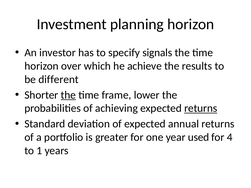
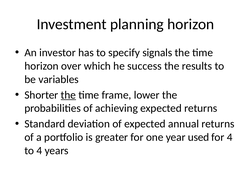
achieve: achieve -> success
different: different -> variables
returns at (201, 108) underline: present -> none
to 1: 1 -> 4
